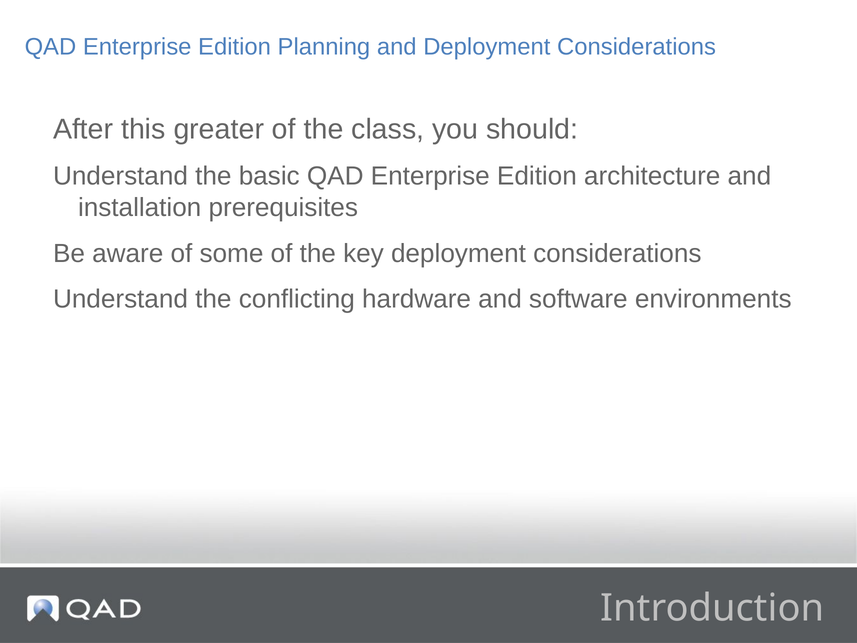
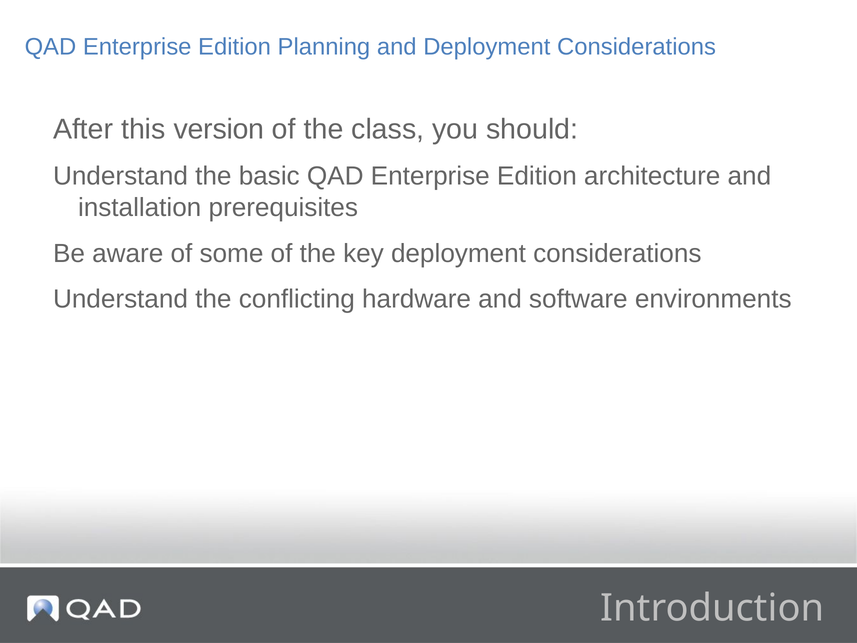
greater: greater -> version
